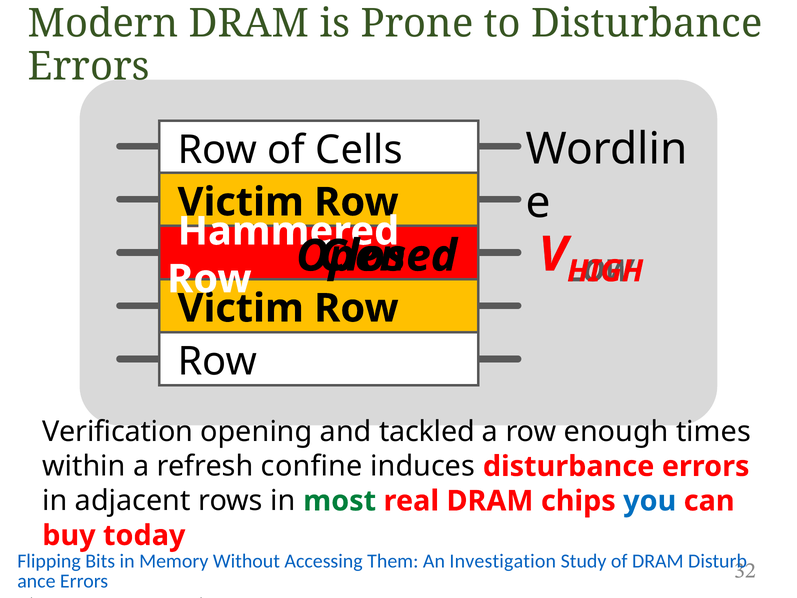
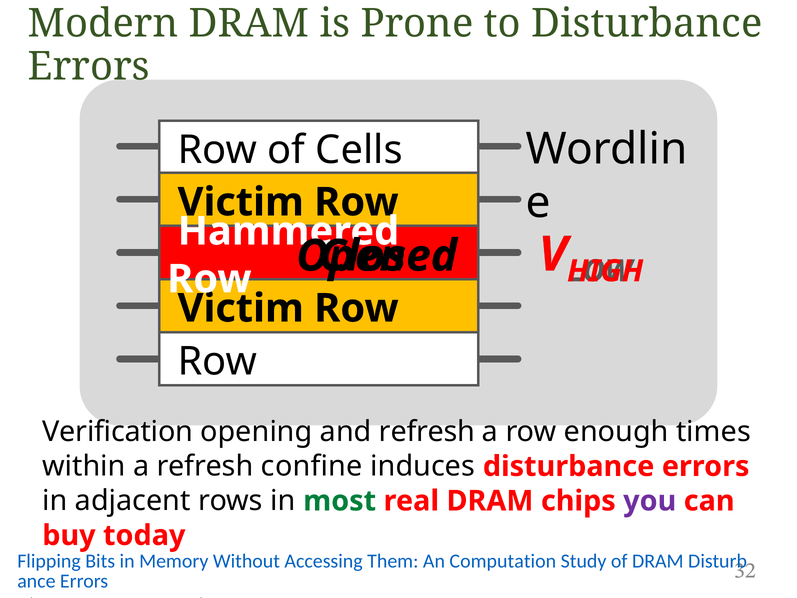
and tackled: tackled -> refresh
you colour: blue -> purple
Investigation: Investigation -> Computation
